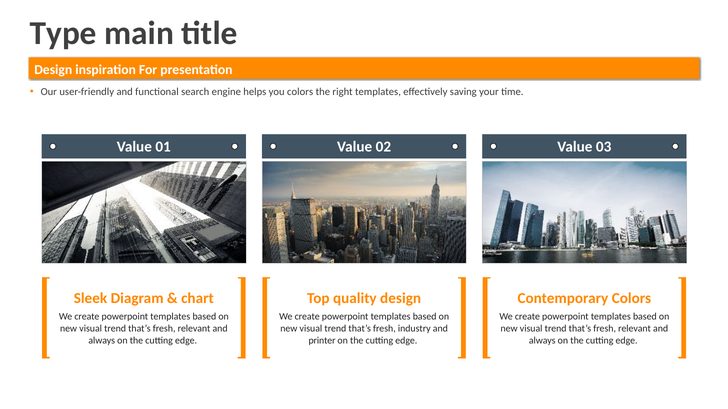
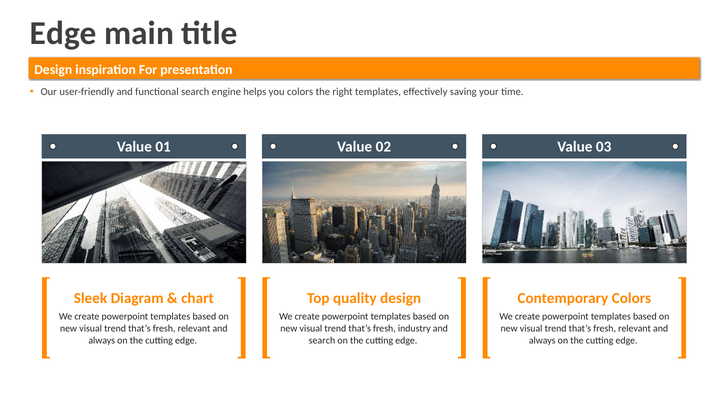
Type at (63, 33): Type -> Edge
printer at (322, 341): printer -> search
